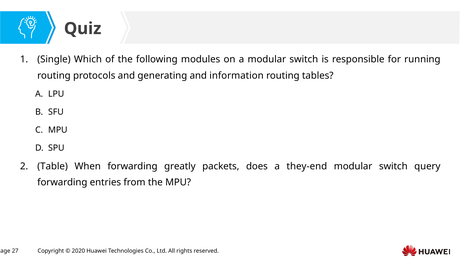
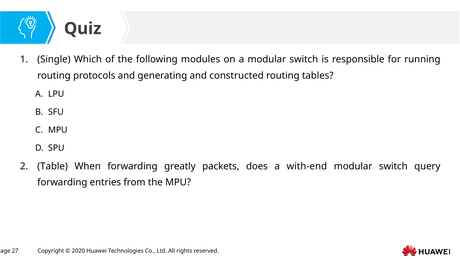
information: information -> constructed
they-end: they-end -> with-end
